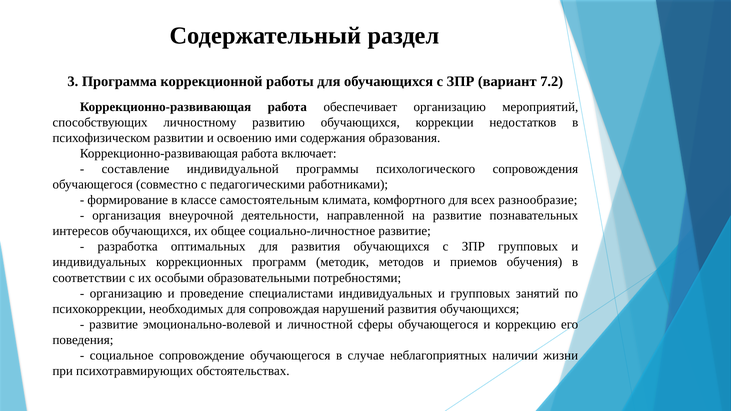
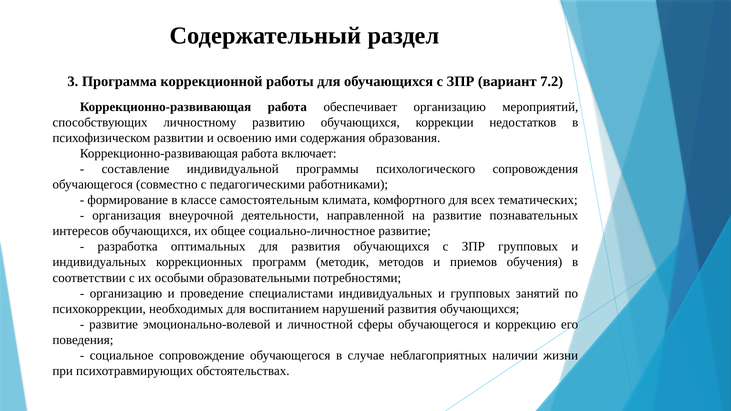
разнообразие: разнообразие -> тематических
сопровождая: сопровождая -> воспитанием
